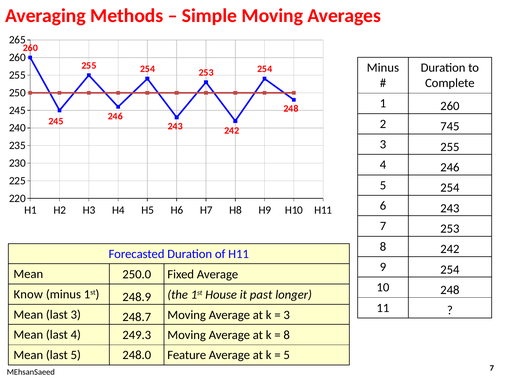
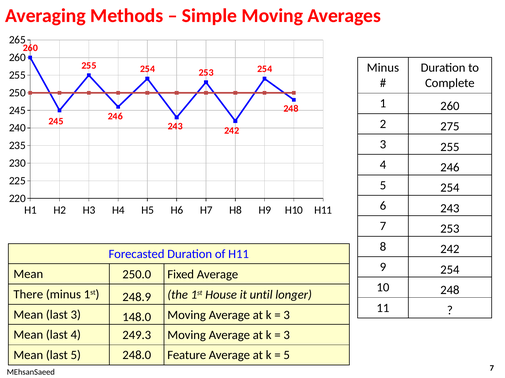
745: 745 -> 275
Know: Know -> There
past: past -> until
248.7: 248.7 -> 148.0
8 at (287, 336): 8 -> 3
